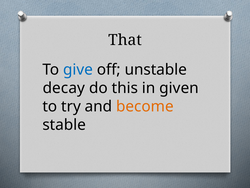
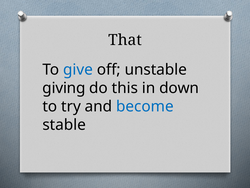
decay: decay -> giving
given: given -> down
become colour: orange -> blue
